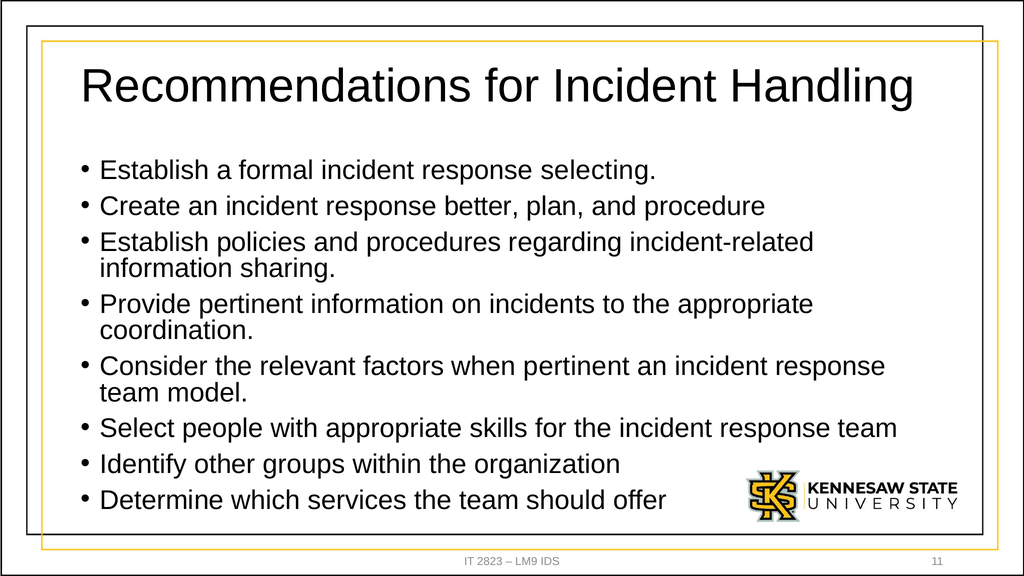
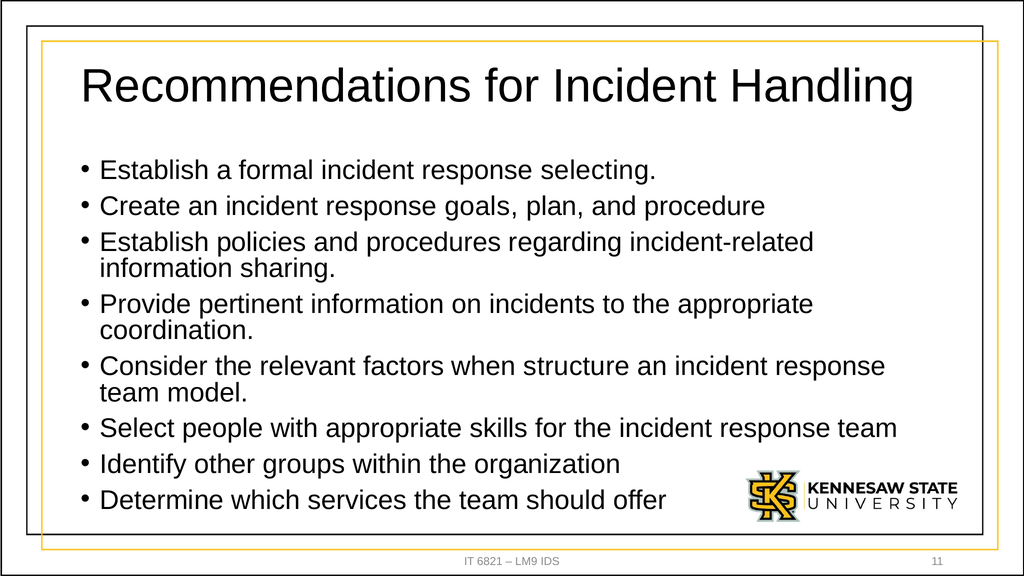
better: better -> goals
when pertinent: pertinent -> structure
2823: 2823 -> 6821
